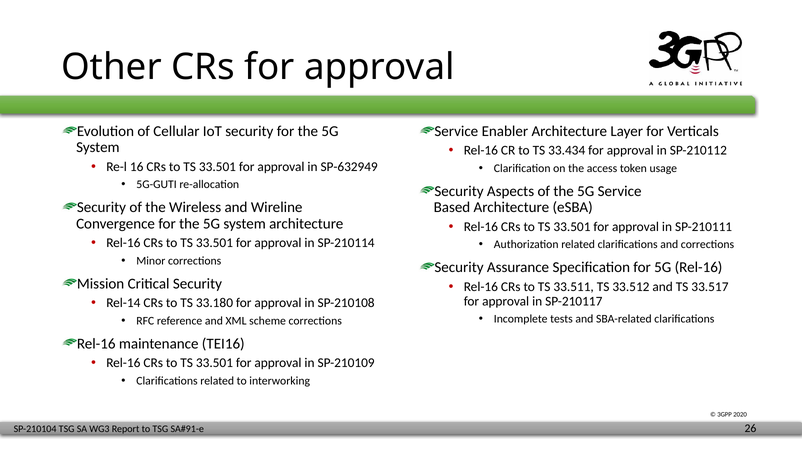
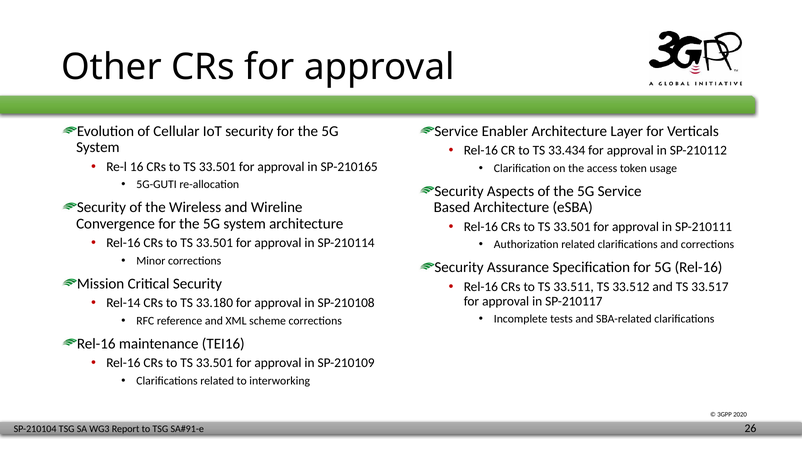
SP-632949: SP-632949 -> SP-210165
